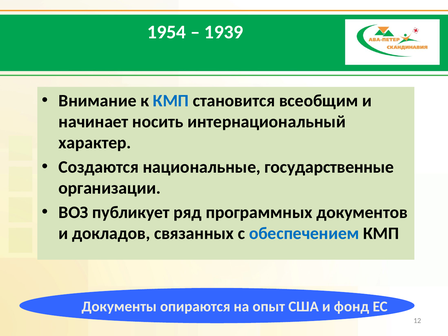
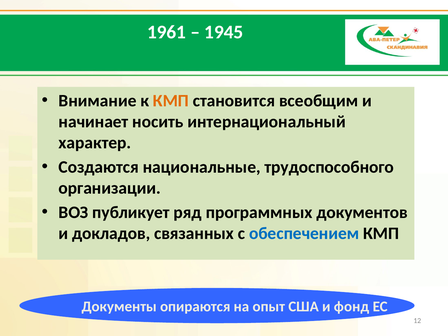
1954: 1954 -> 1961
1939: 1939 -> 1945
КМП at (171, 101) colour: blue -> orange
государственные: государственные -> трудоспособного
